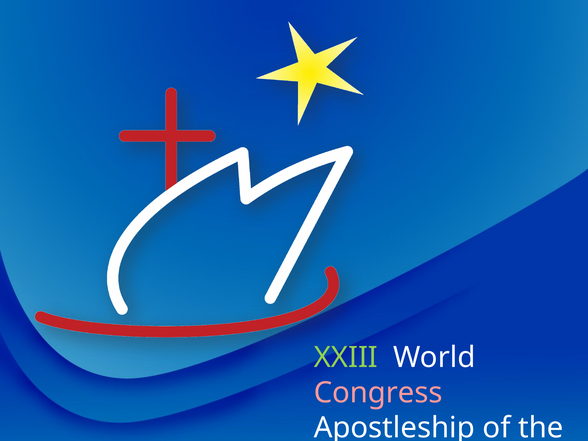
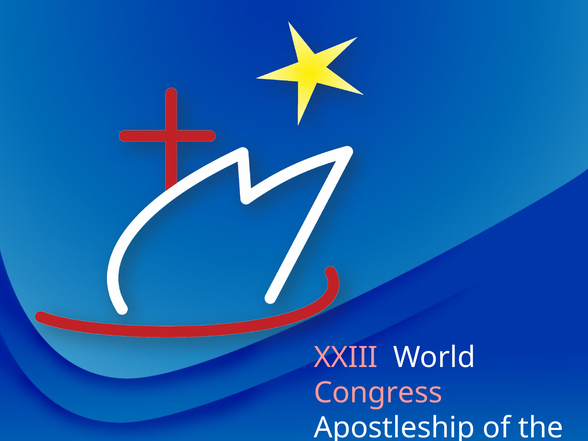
XXIII colour: light green -> pink
